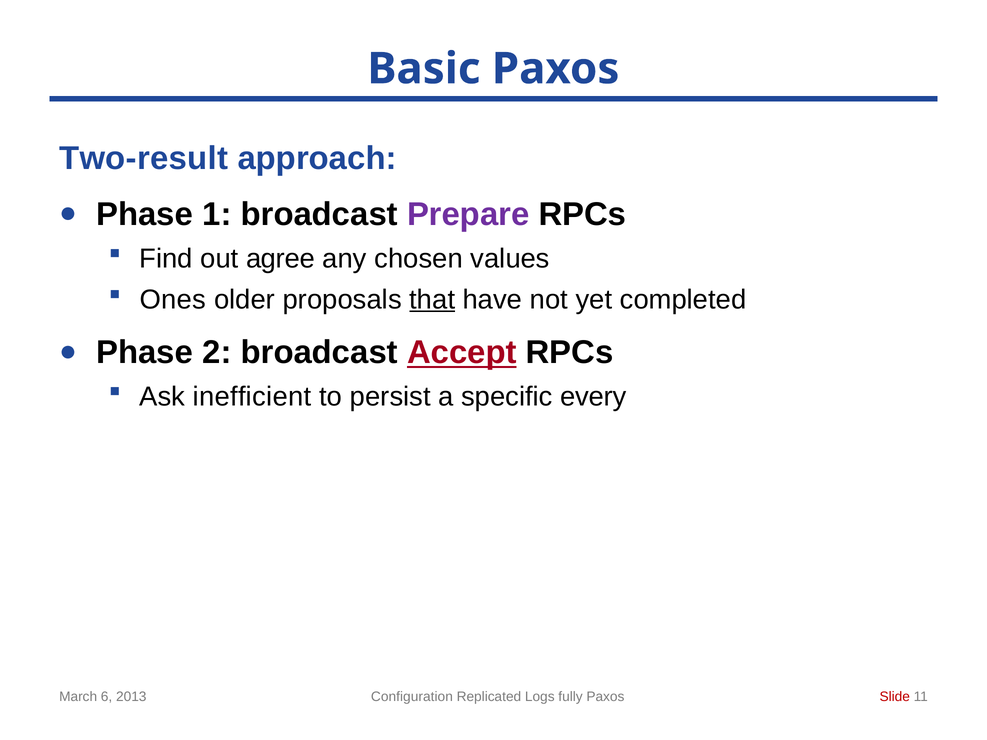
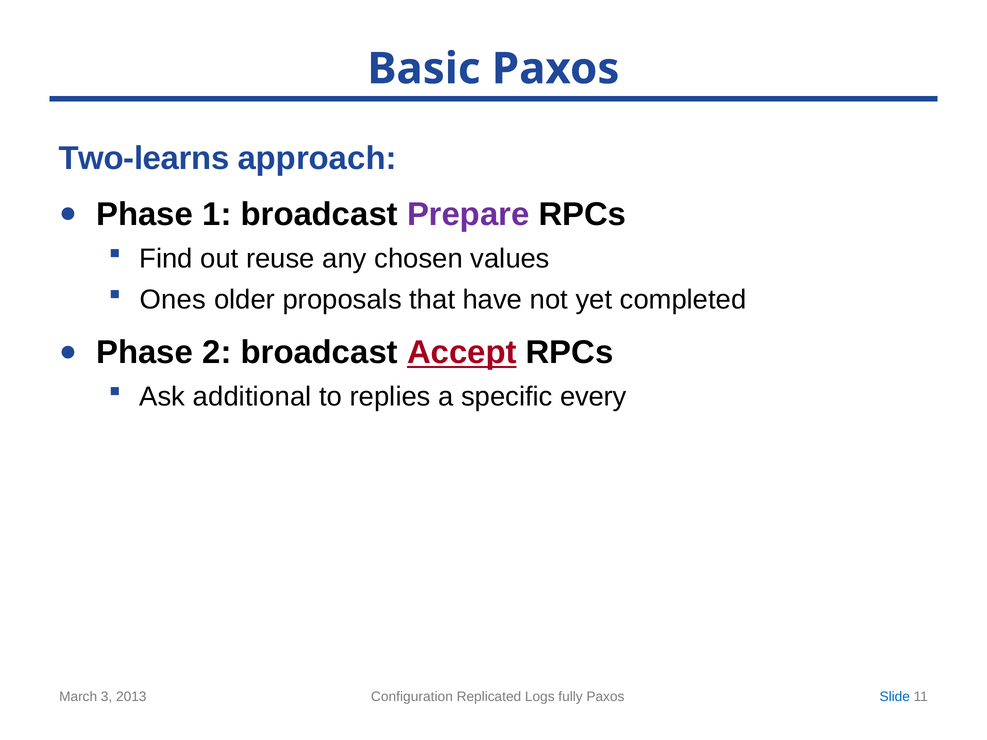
Two-result: Two-result -> Two-learns
agree: agree -> reuse
that underline: present -> none
inefficient: inefficient -> additional
persist: persist -> replies
6: 6 -> 3
Slide colour: red -> blue
